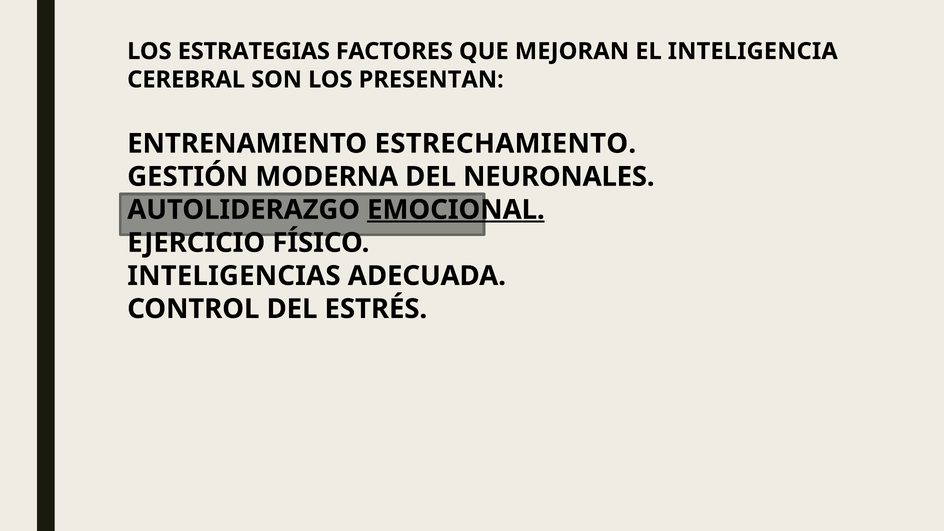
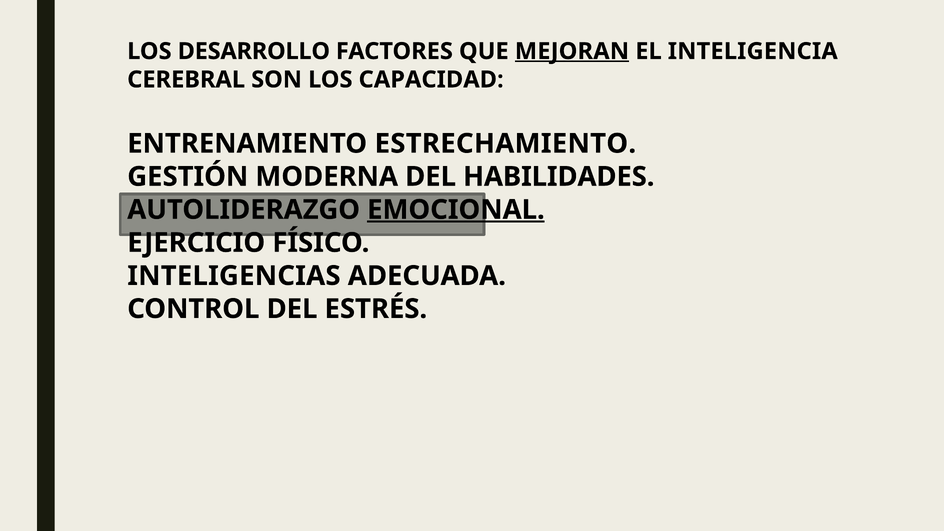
ESTRATEGIAS: ESTRATEGIAS -> DESARROLLO
MEJORAN underline: none -> present
PRESENTAN: PRESENTAN -> CAPACIDAD
NEURONALES: NEURONALES -> HABILIDADES
